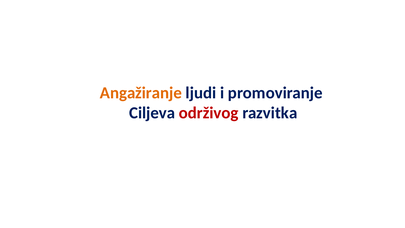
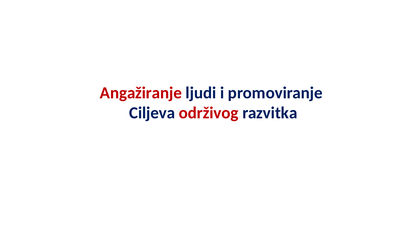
Angažiranje colour: orange -> red
